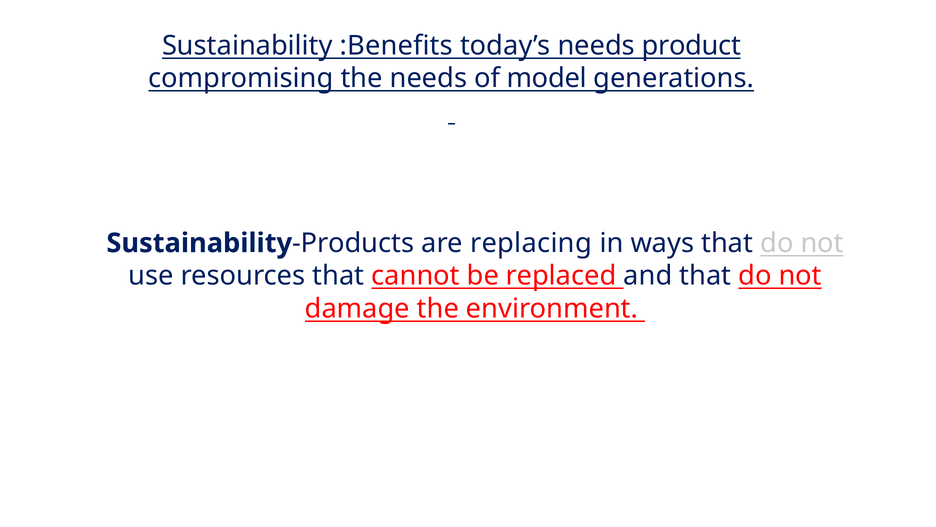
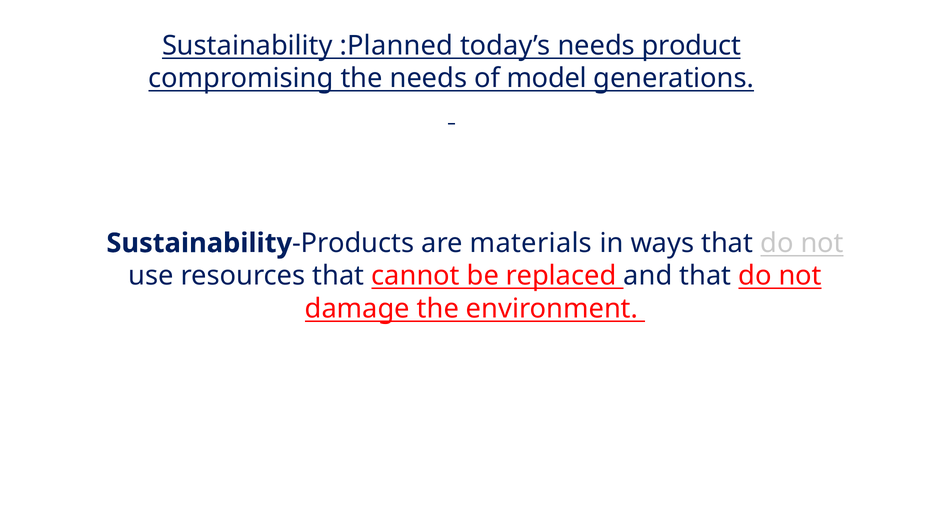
:Benefits: :Benefits -> :Planned
replacing: replacing -> materials
